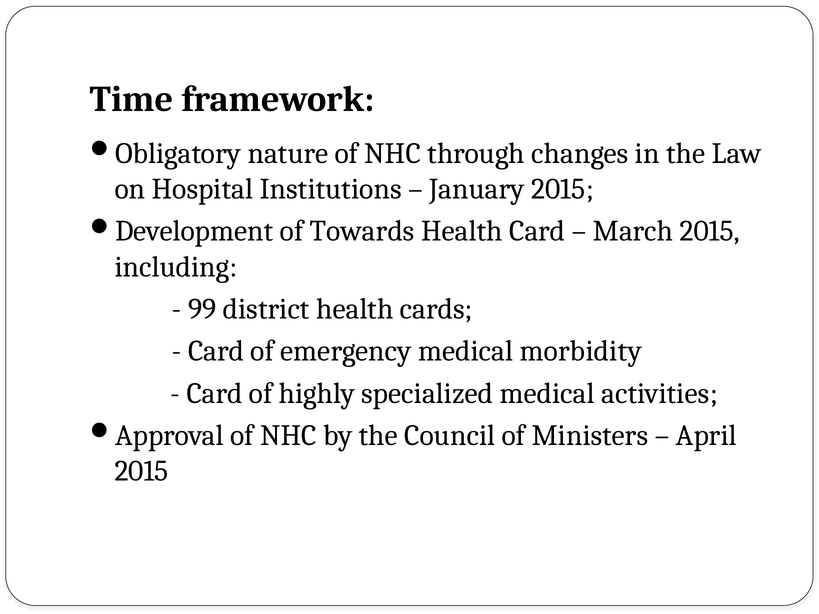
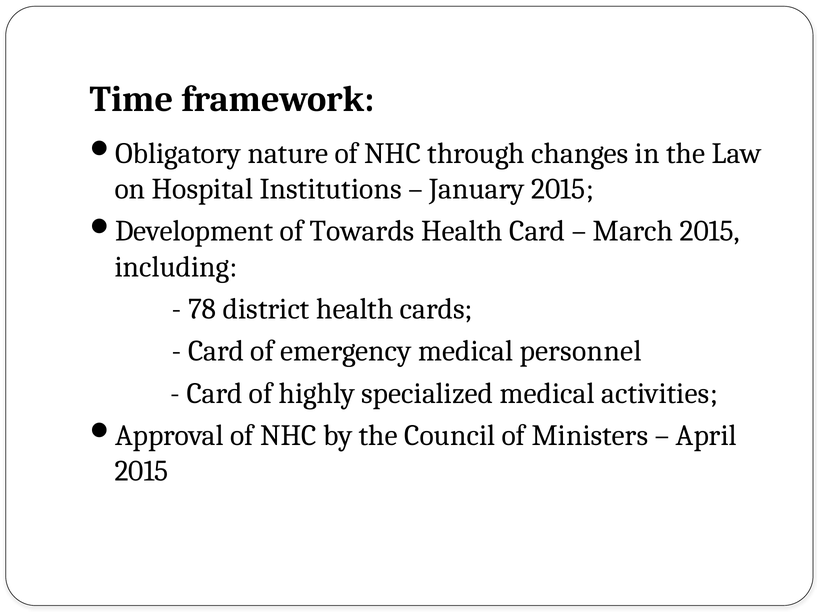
99: 99 -> 78
morbidity: morbidity -> personnel
